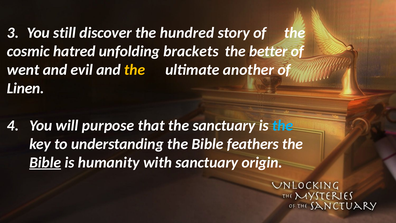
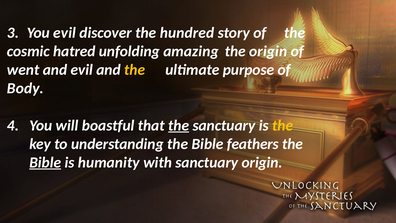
You still: still -> evil
brackets: brackets -> amazing
the better: better -> origin
another: another -> purpose
Linen: Linen -> Body
purpose: purpose -> boastful
the at (179, 125) underline: none -> present
the at (283, 125) colour: light blue -> yellow
